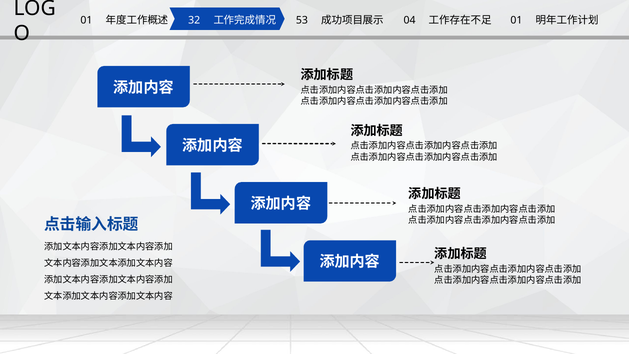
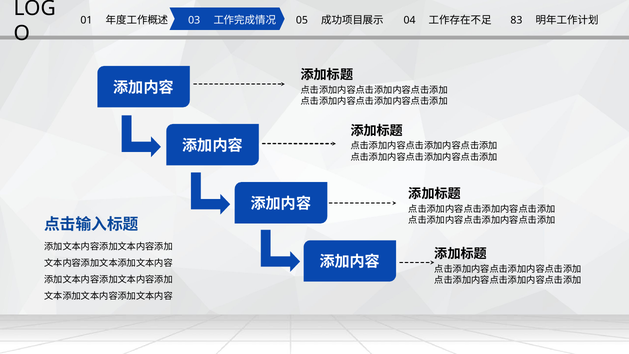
32: 32 -> 03
53: 53 -> 05
01 at (516, 20): 01 -> 83
